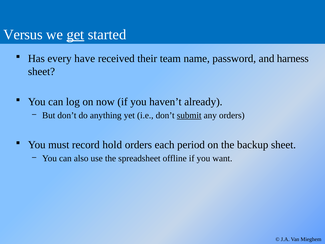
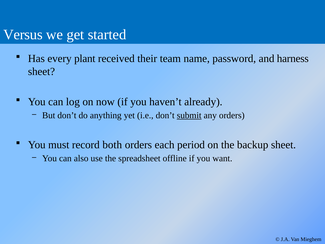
get underline: present -> none
have: have -> plant
hold: hold -> both
